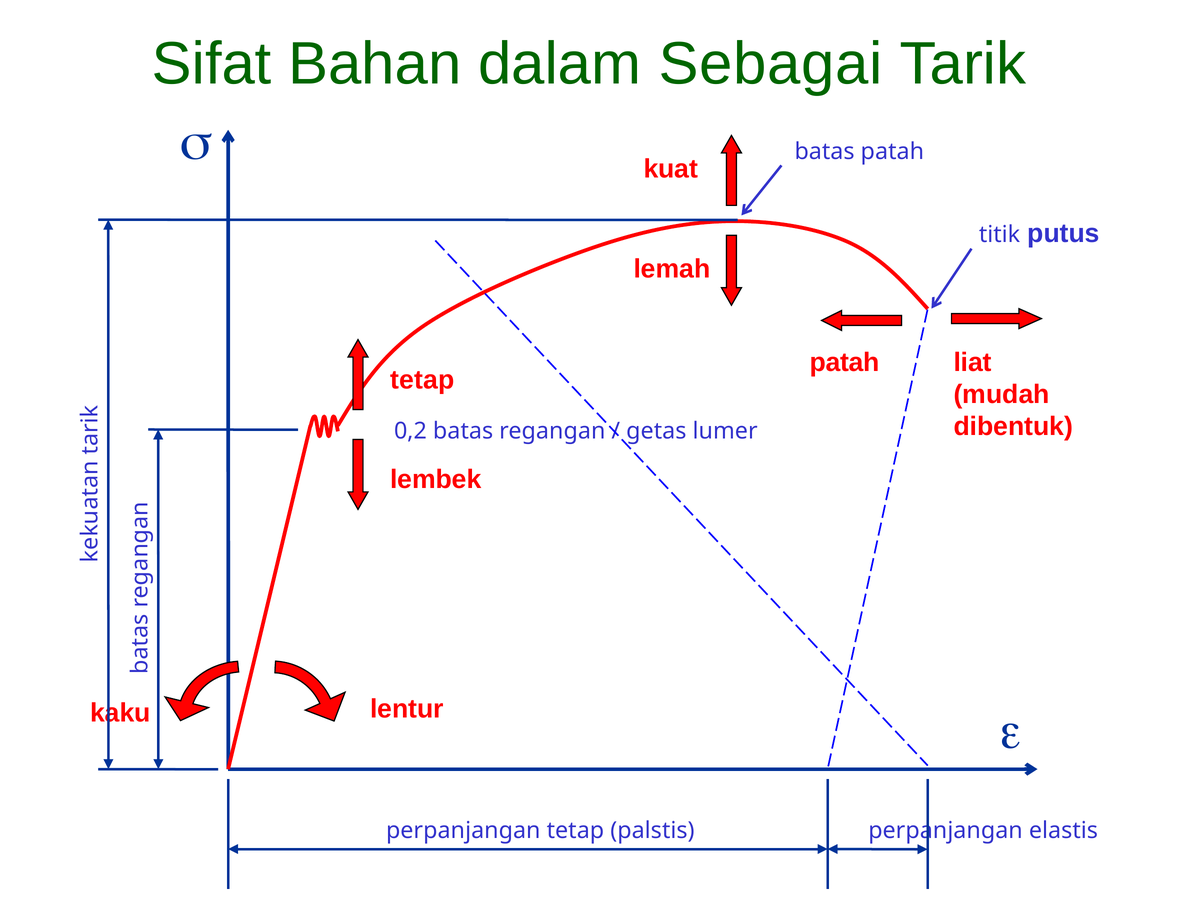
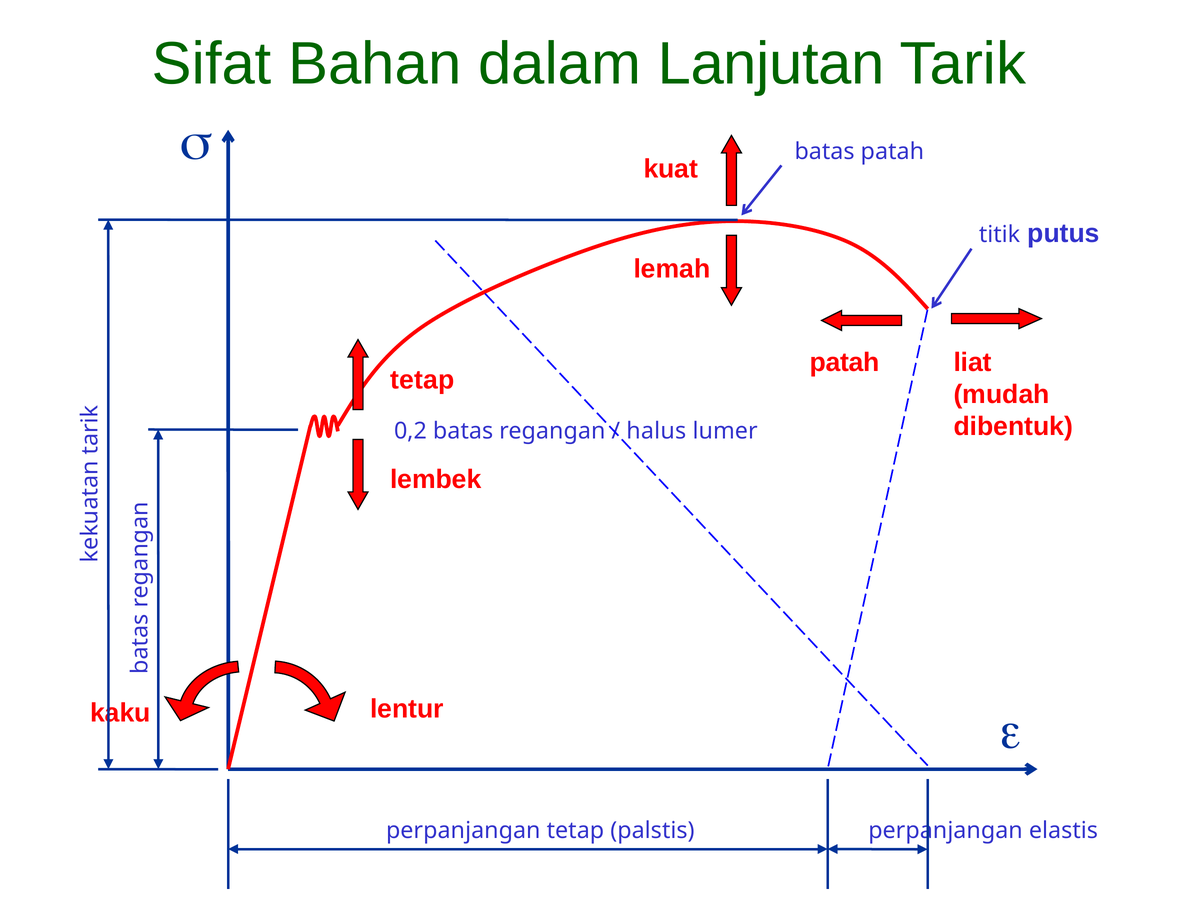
Sebagai: Sebagai -> Lanjutan
getas: getas -> halus
